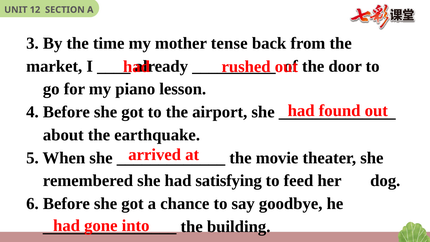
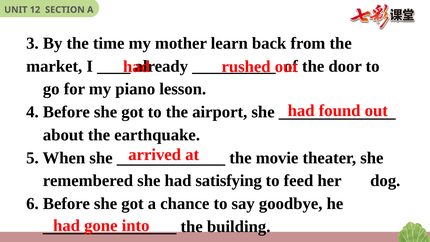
tense: tense -> learn
